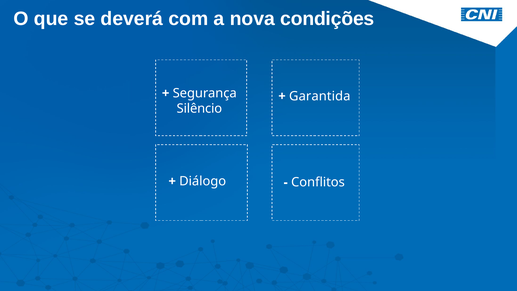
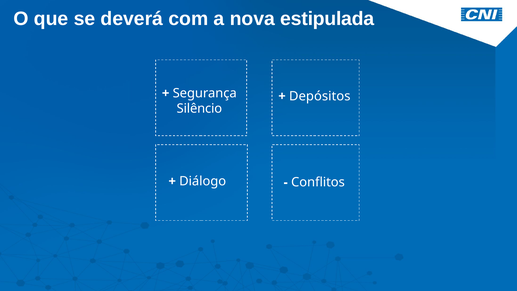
condições: condições -> estipulada
Garantida: Garantida -> Depósitos
